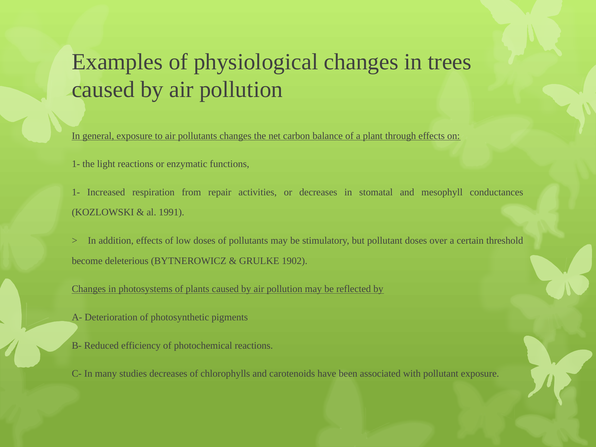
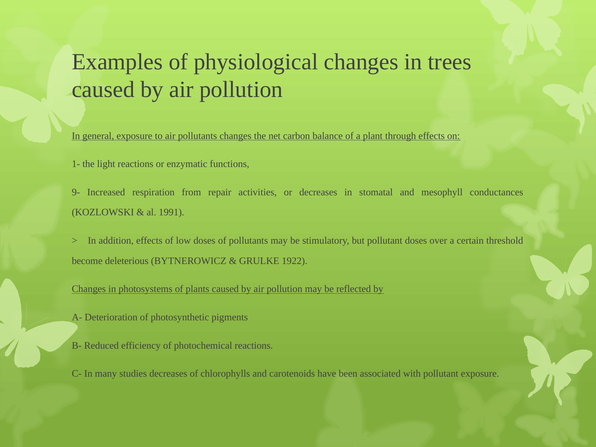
1- at (76, 192): 1- -> 9-
1902: 1902 -> 1922
